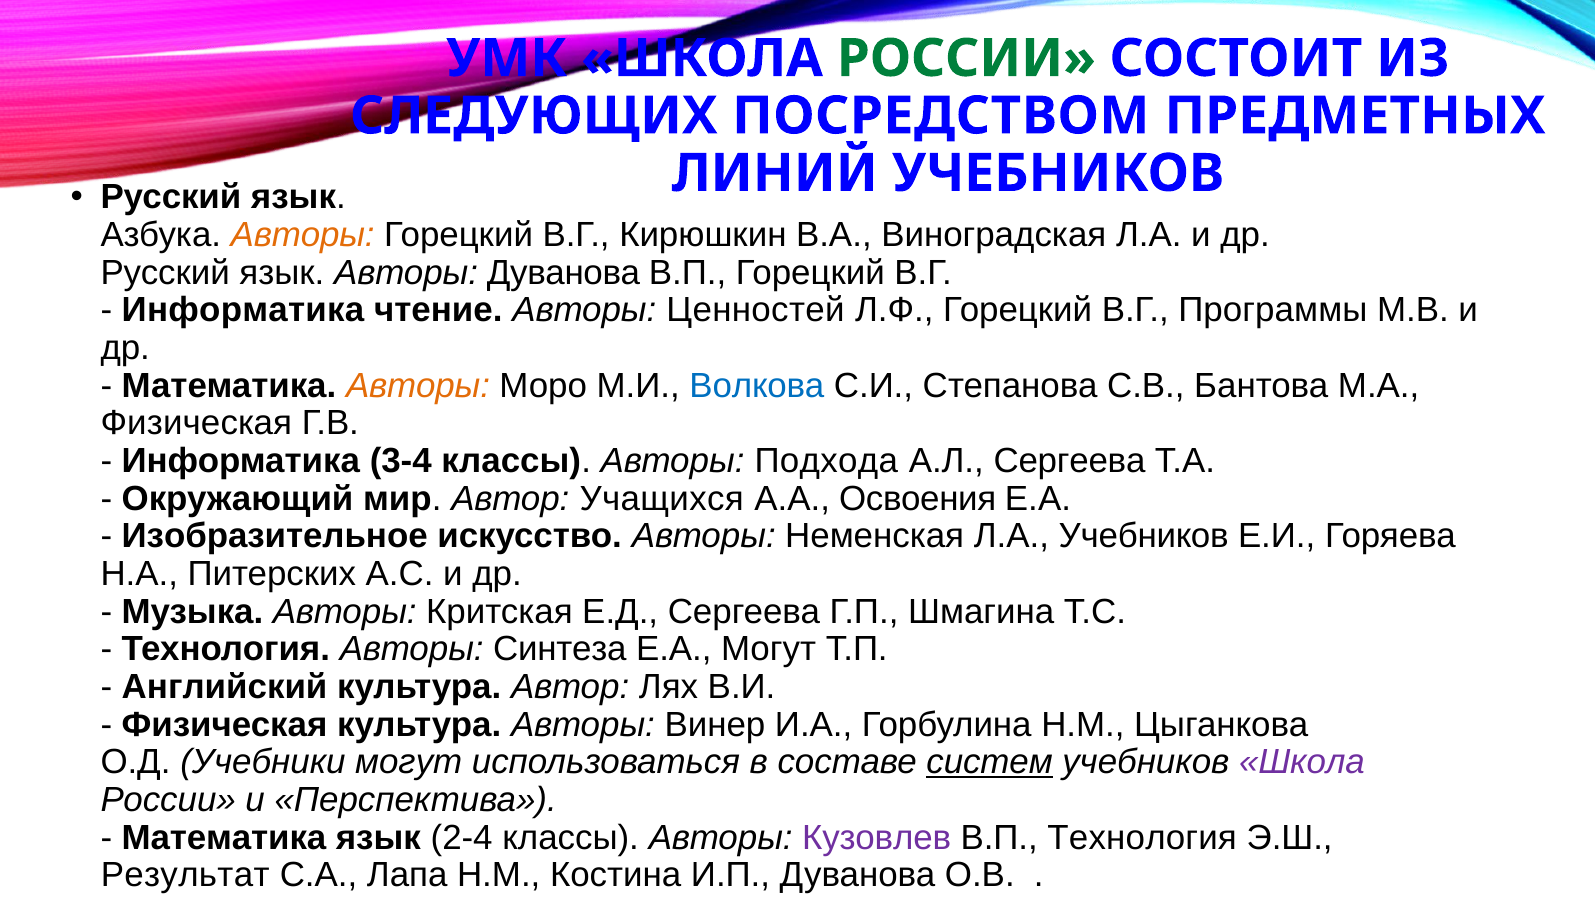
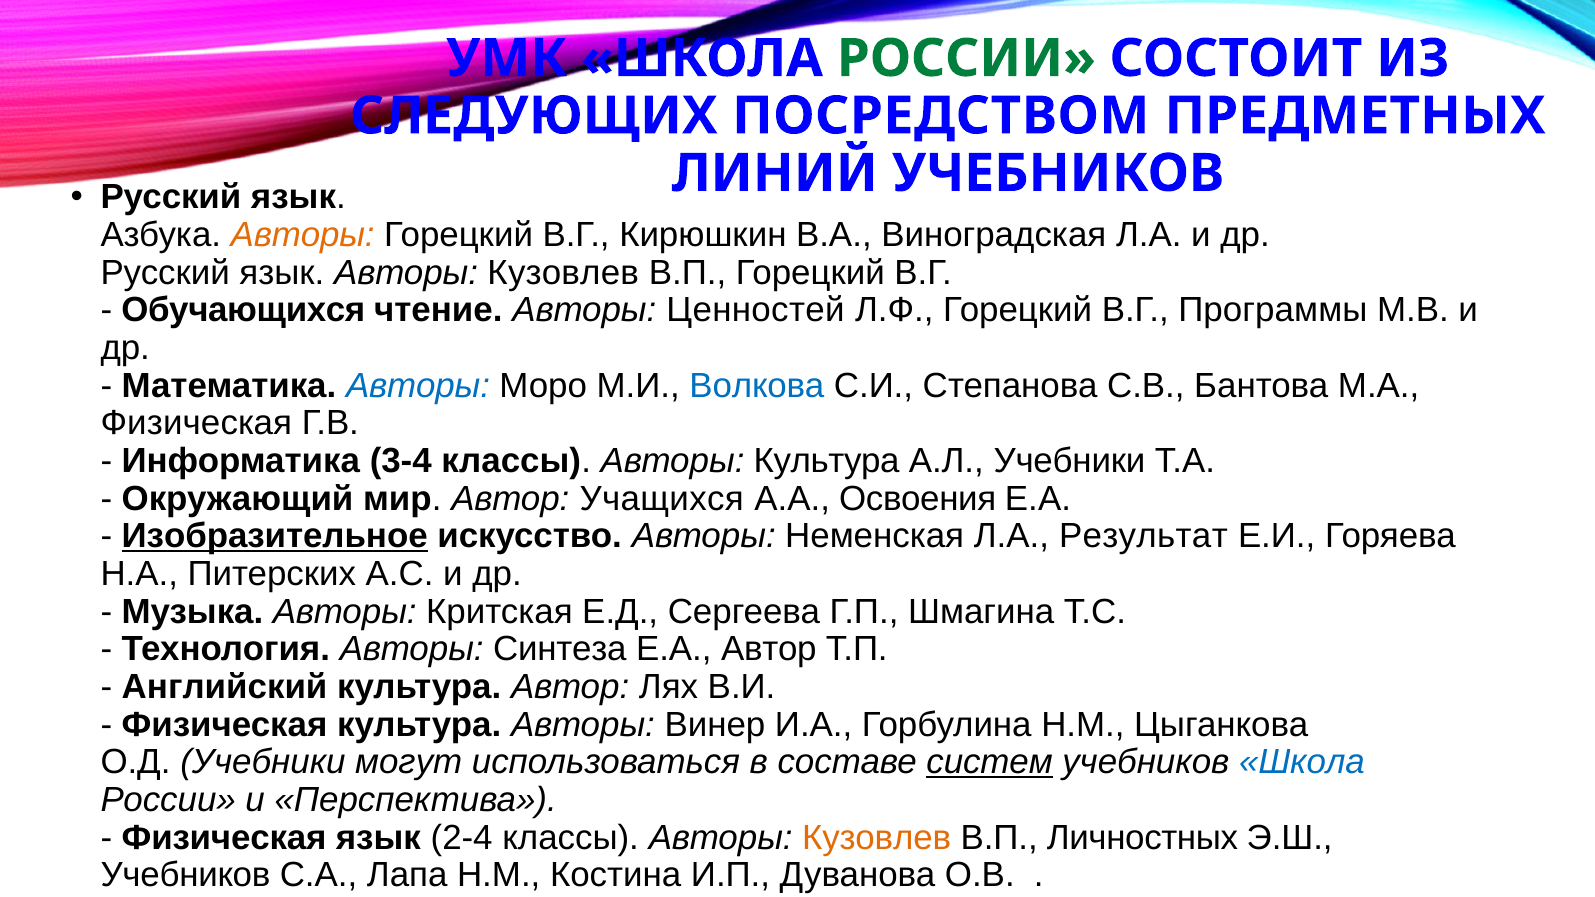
язык Авторы Дуванова: Дуванова -> Кузовлев
Информатика at (243, 310): Информатика -> Обучающихся
Авторы at (418, 386) colour: orange -> blue
Авторы Подхода: Подхода -> Культура
А.Л Сергеева: Сергеева -> Учебники
Изобразительное underline: none -> present
Л.А Учебников: Учебников -> Результат
Е.А Могут: Могут -> Автор
Школа at (1302, 763) colour: purple -> blue
Математика at (224, 838): Математика -> Физическая
Кузовлев at (877, 838) colour: purple -> orange
В.П Технология: Технология -> Личностных
Результат at (185, 876): Результат -> Учебников
